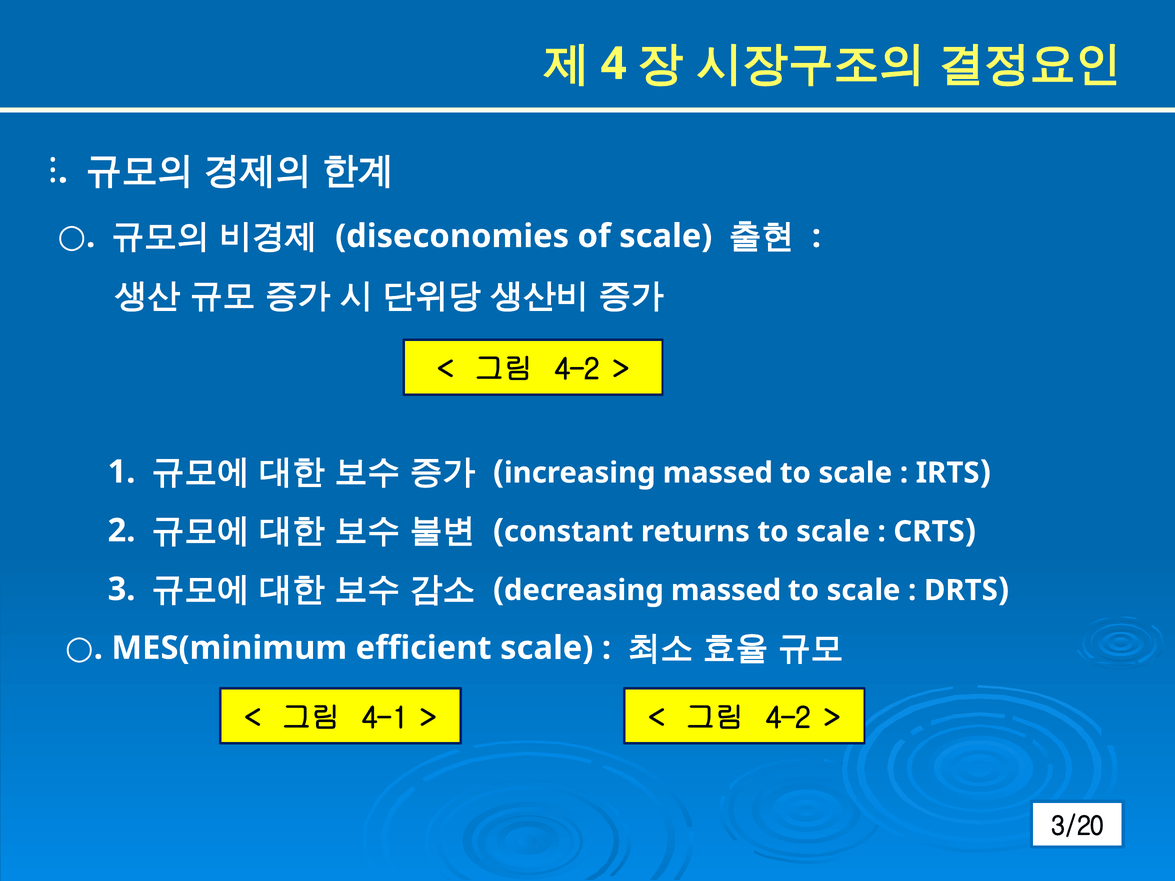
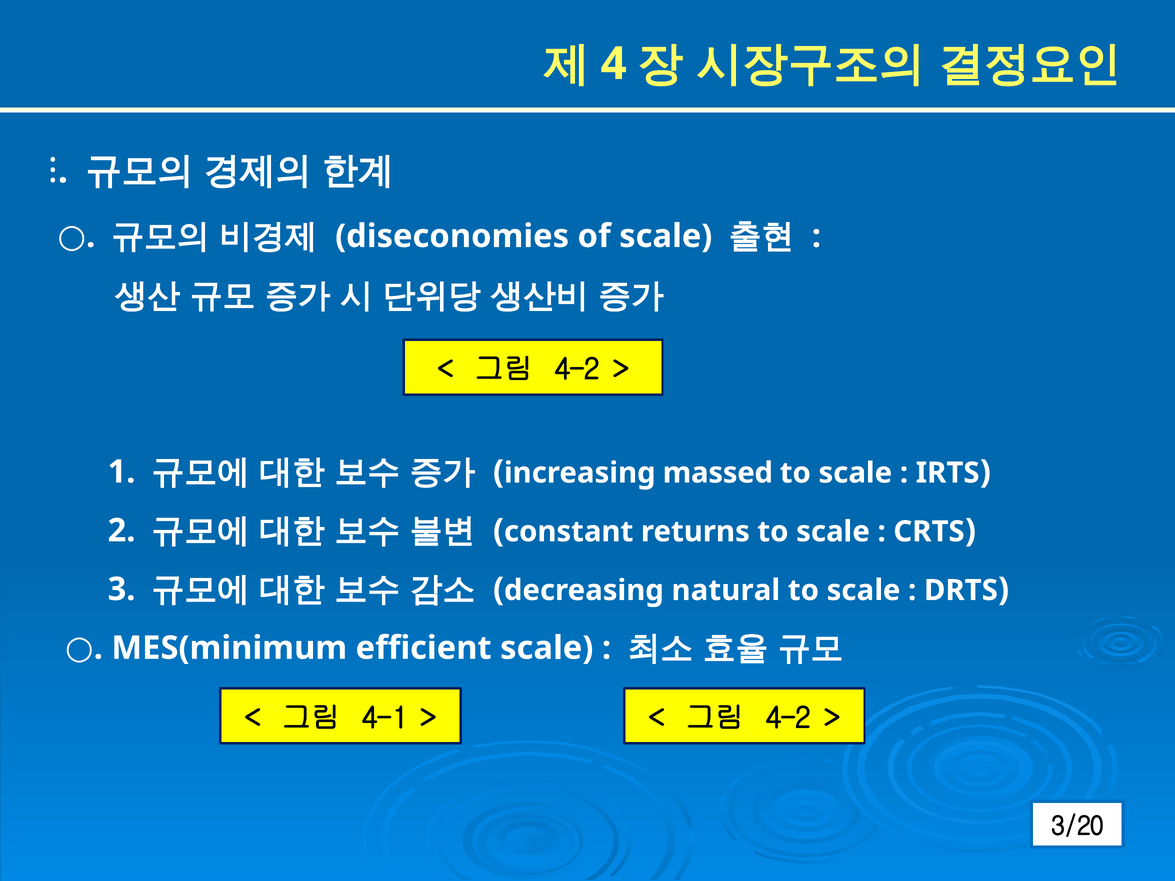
decreasing massed: massed -> natural
